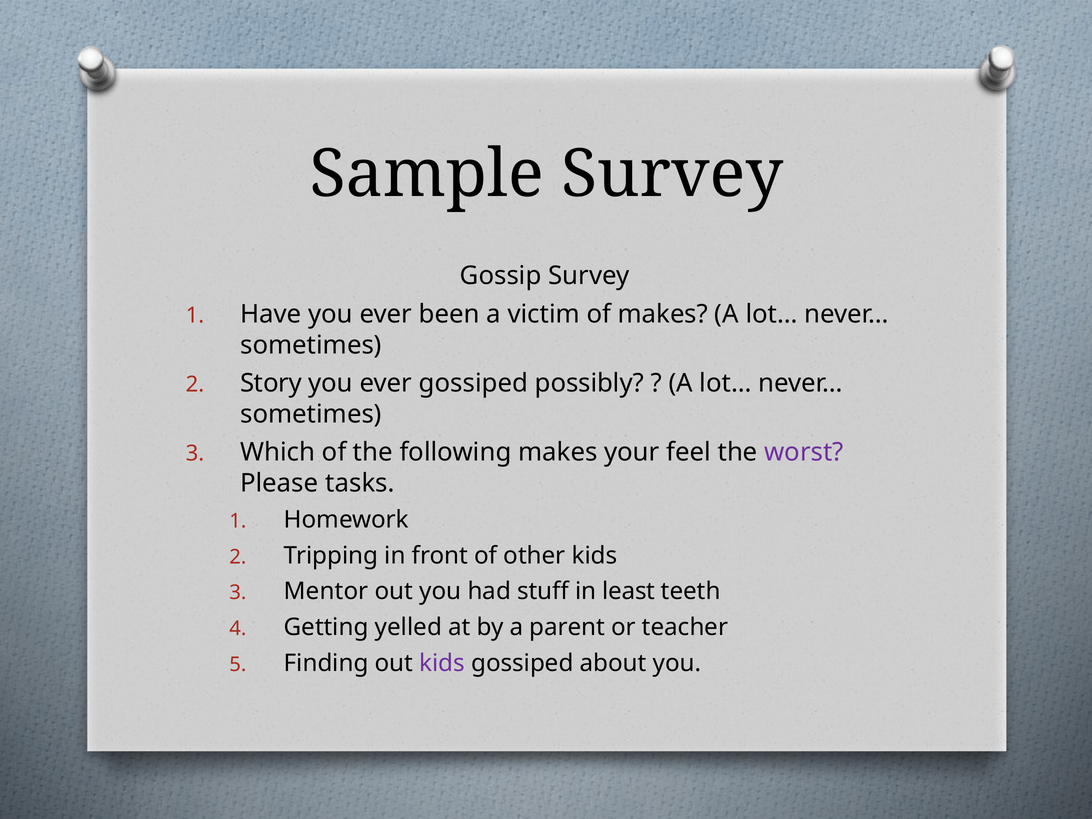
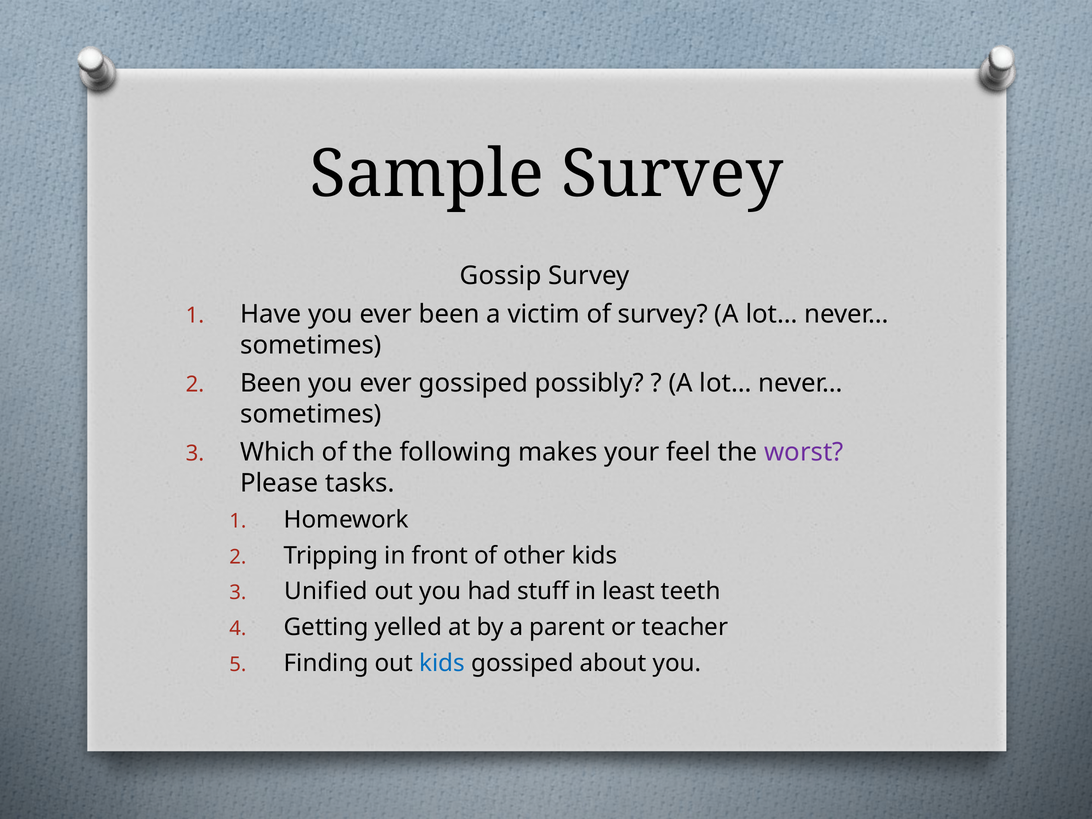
of makes: makes -> survey
Story at (271, 383): Story -> Been
Mentor: Mentor -> Unified
kids at (442, 663) colour: purple -> blue
